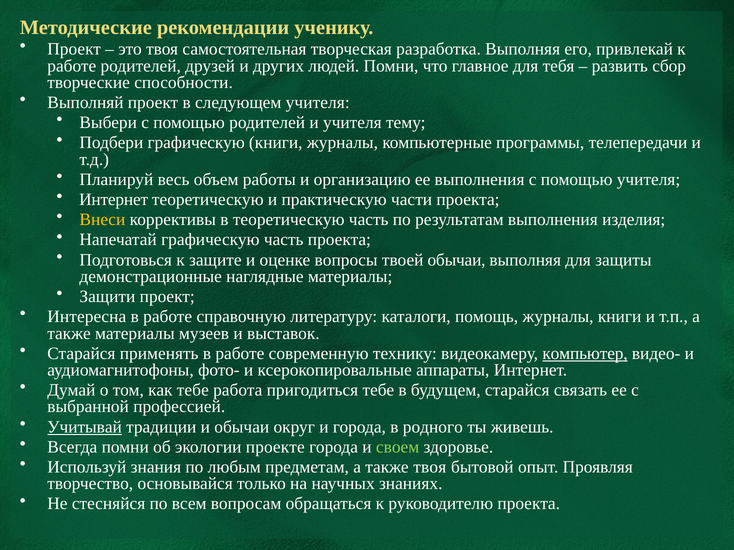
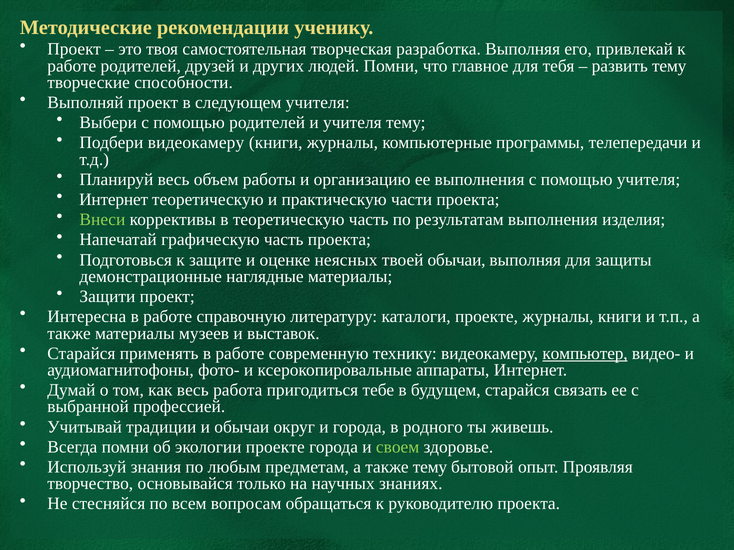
развить сбор: сбор -> тему
Подбери графическую: графическую -> видеокамеру
Внеси colour: yellow -> light green
вопросы: вопросы -> неясных
каталоги помощь: помощь -> проекте
как тебе: тебе -> весь
Учитывай underline: present -> none
также твоя: твоя -> тему
